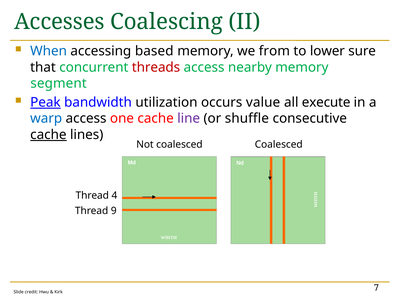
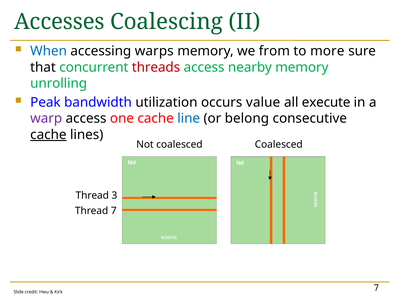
based: based -> warps
lower: lower -> more
segment: segment -> unrolling
Peak underline: present -> none
warp colour: blue -> purple
line colour: purple -> blue
shuffle: shuffle -> belong
4: 4 -> 3
Thread 9: 9 -> 7
